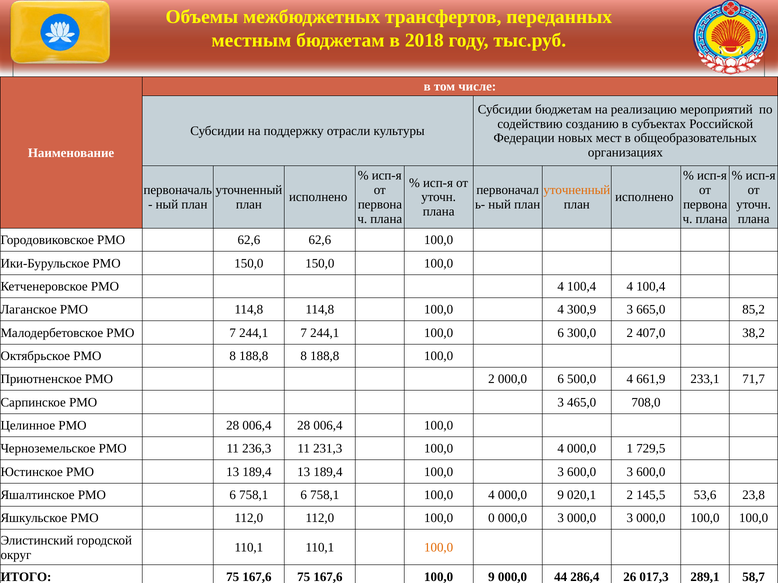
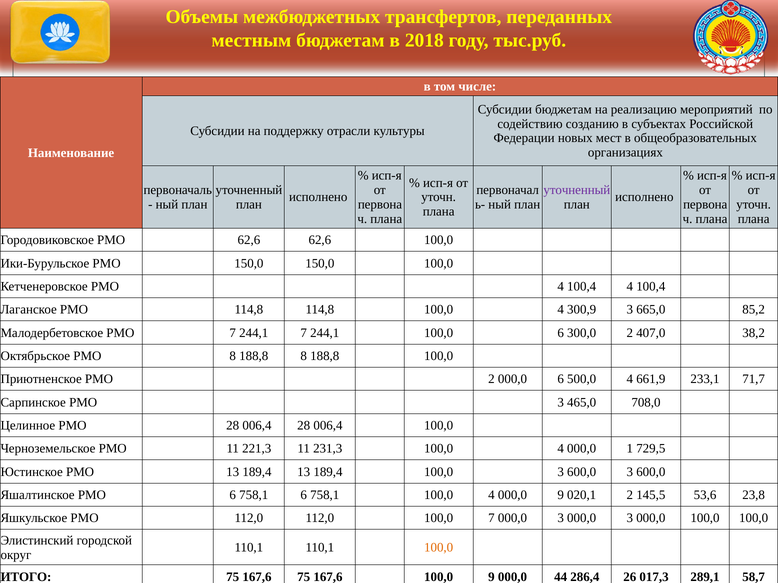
уточненный at (577, 190) colour: orange -> purple
236,3: 236,3 -> 221,3
100,0 0: 0 -> 7
